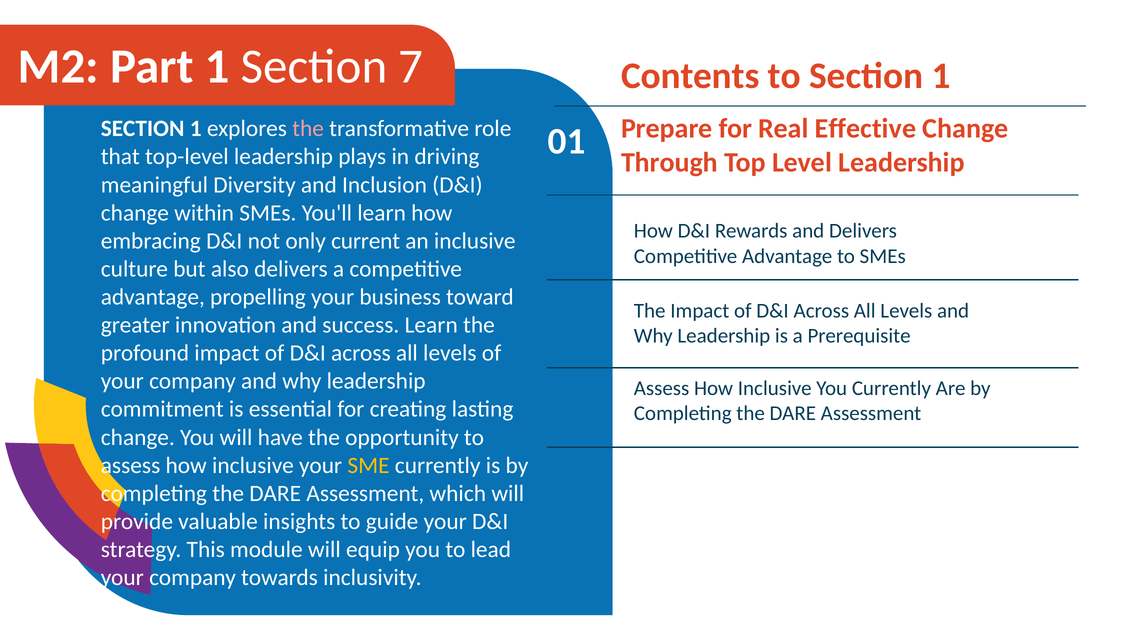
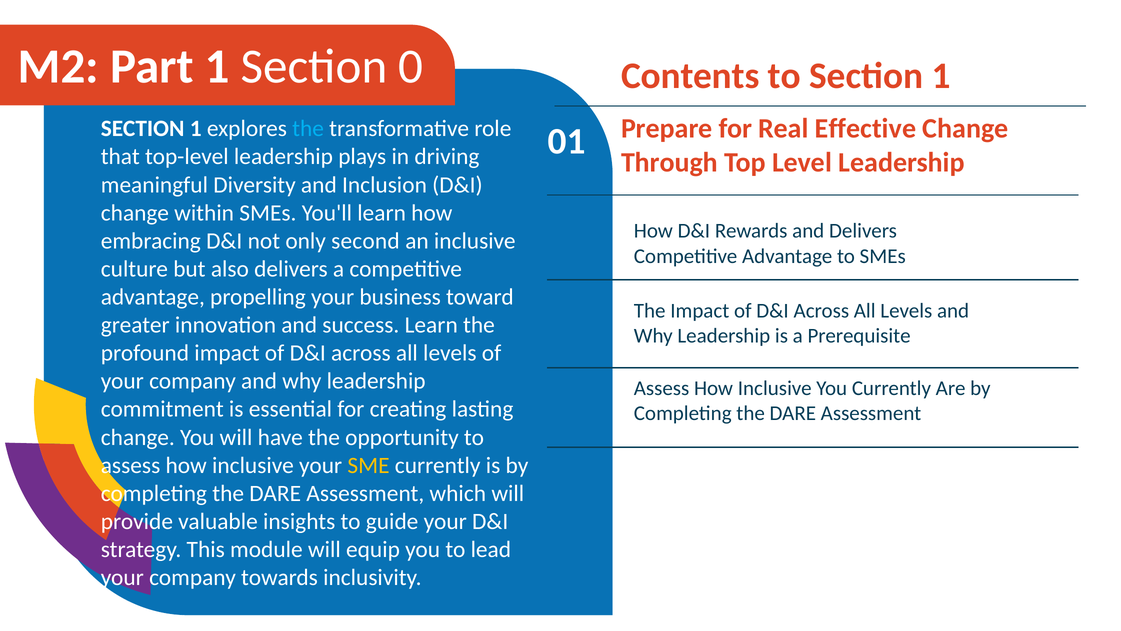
7: 7 -> 0
the at (308, 129) colour: pink -> light blue
current: current -> second
